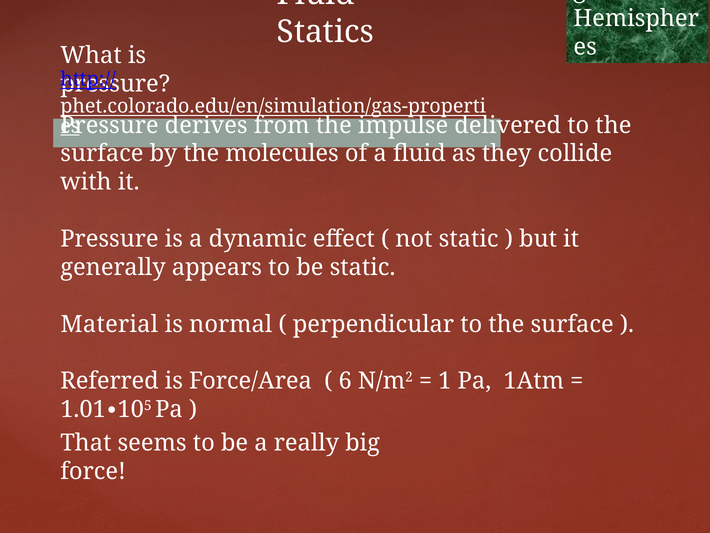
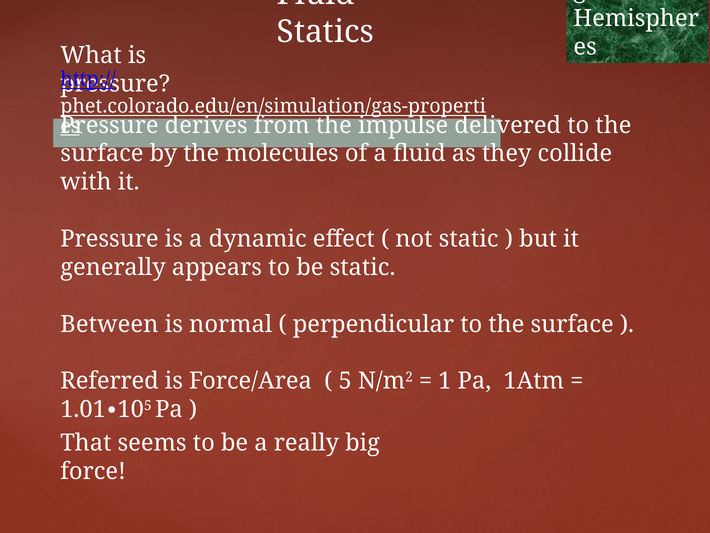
Material: Material -> Between
6 at (345, 381): 6 -> 5
